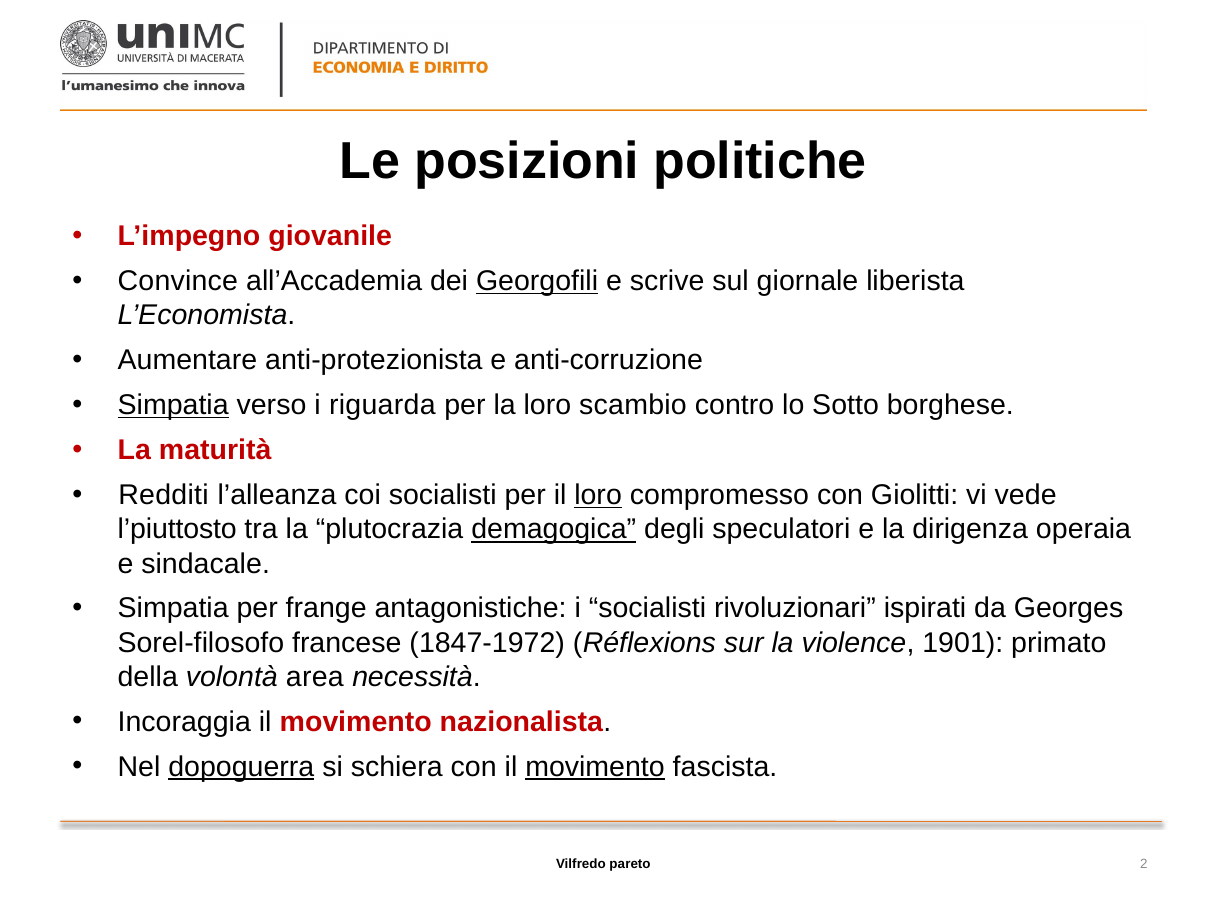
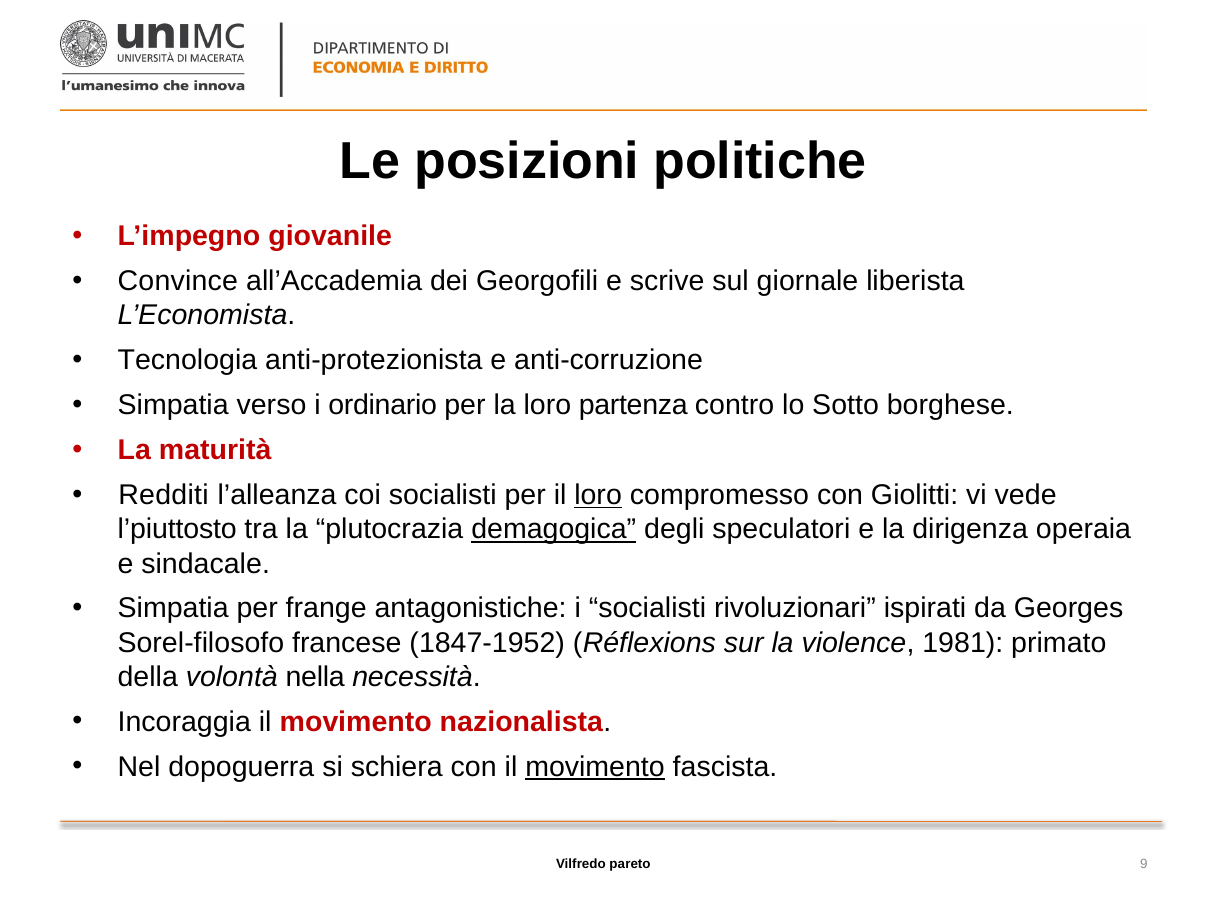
Georgofili underline: present -> none
Aumentare: Aumentare -> Tecnologia
Simpatia at (173, 405) underline: present -> none
riguarda: riguarda -> ordinario
scambio: scambio -> partenza
1847-1972: 1847-1972 -> 1847-1952
1901: 1901 -> 1981
area: area -> nella
dopoguerra underline: present -> none
2: 2 -> 9
